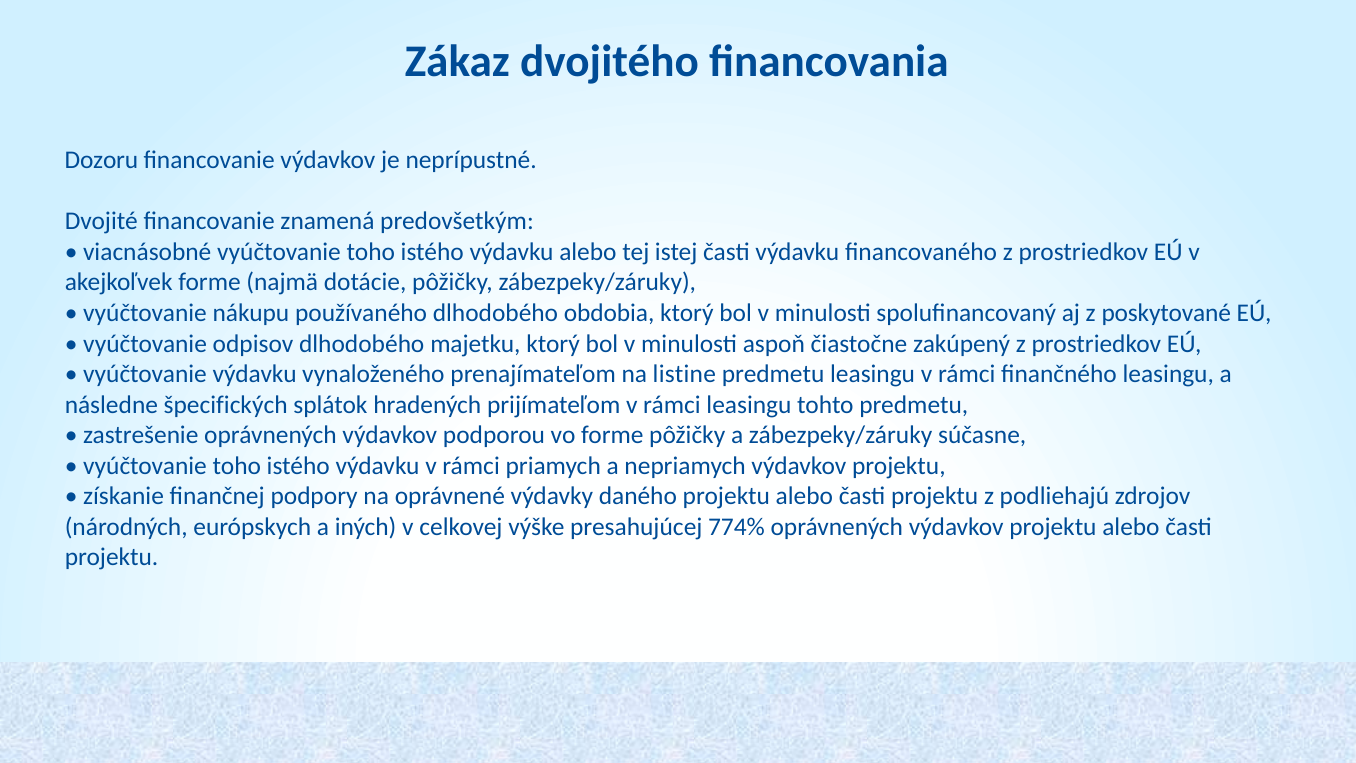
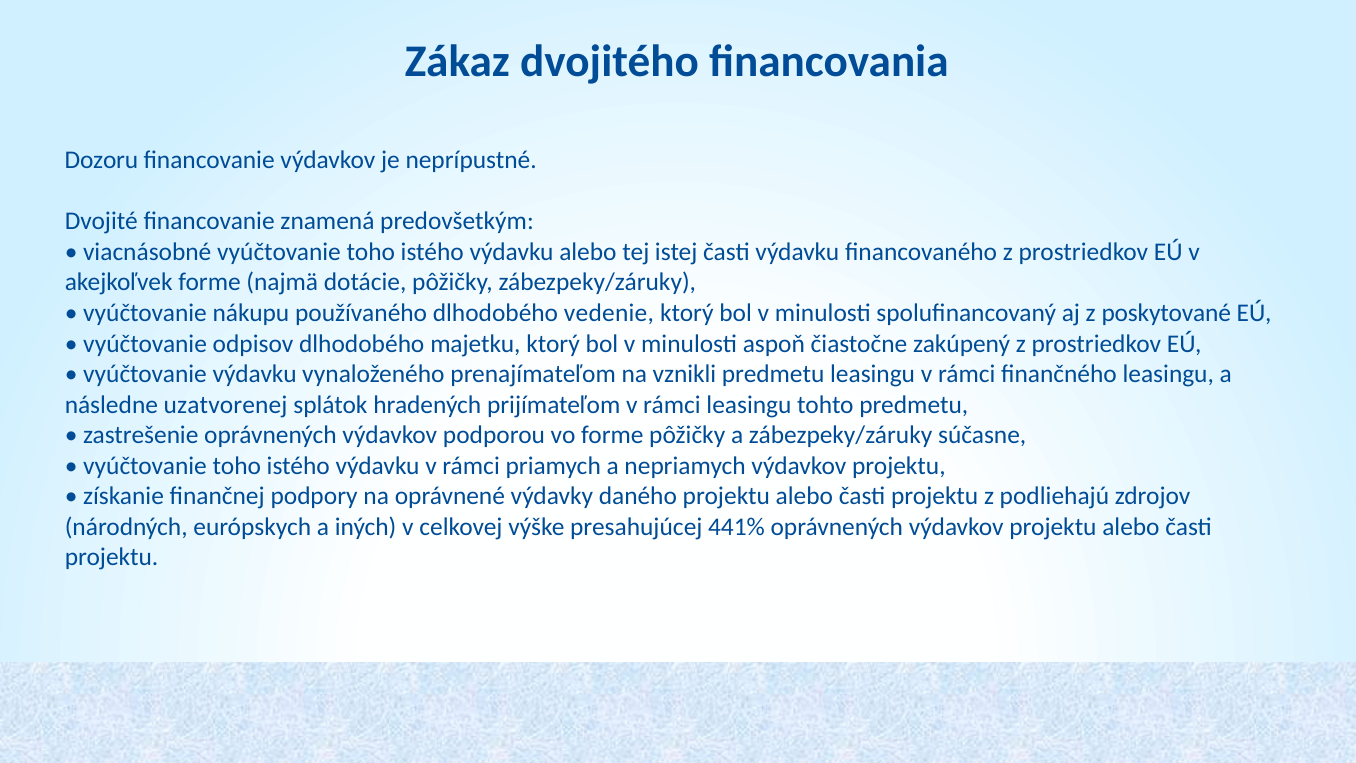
obdobia: obdobia -> vedenie
listine: listine -> vznikli
špecifických: špecifických -> uzatvorenej
774%: 774% -> 441%
